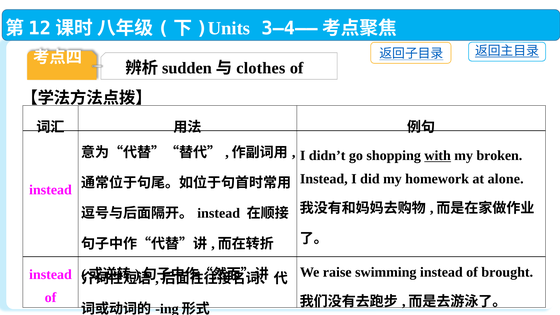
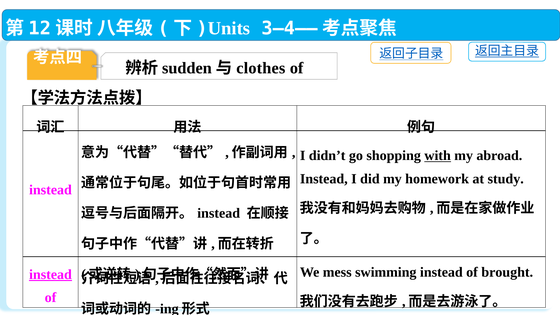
broken: broken -> abroad
alone: alone -> study
raise: raise -> mess
instead at (50, 274) underline: none -> present
